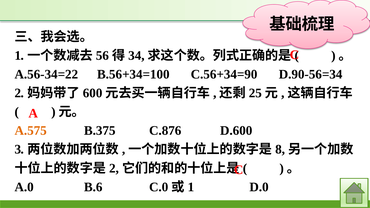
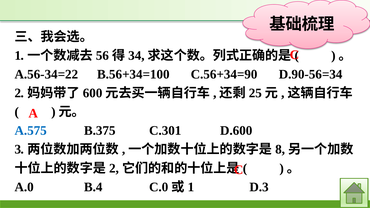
A.575 colour: orange -> blue
C.876: C.876 -> C.301
B.6: B.6 -> B.4
D.0: D.0 -> D.3
